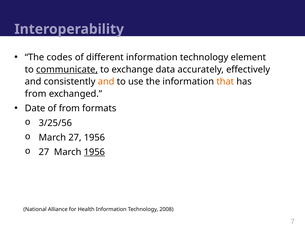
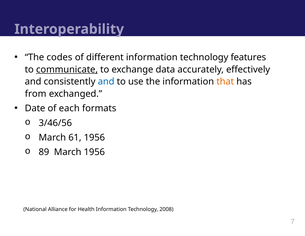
element: element -> features
and at (106, 82) colour: orange -> blue
of from: from -> each
3/25/56: 3/25/56 -> 3/46/56
March 27: 27 -> 61
27 at (44, 152): 27 -> 89
1956 at (94, 152) underline: present -> none
